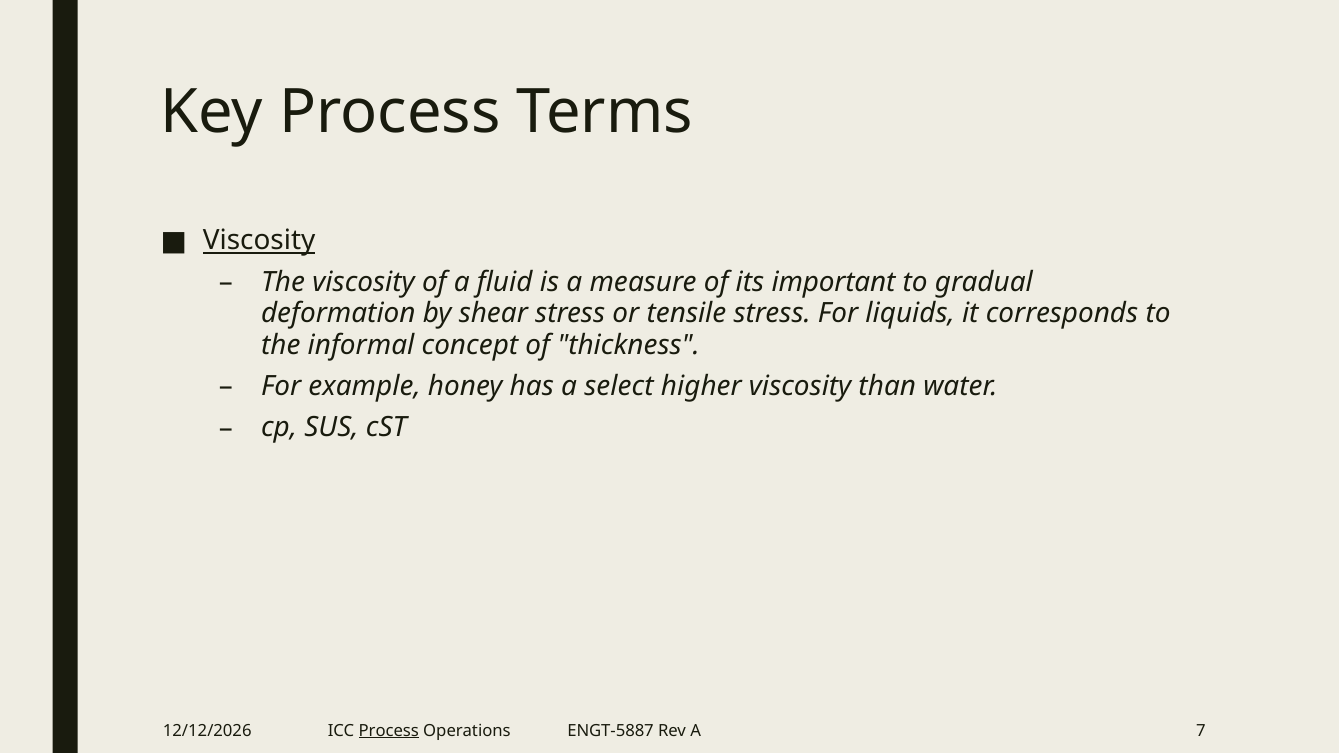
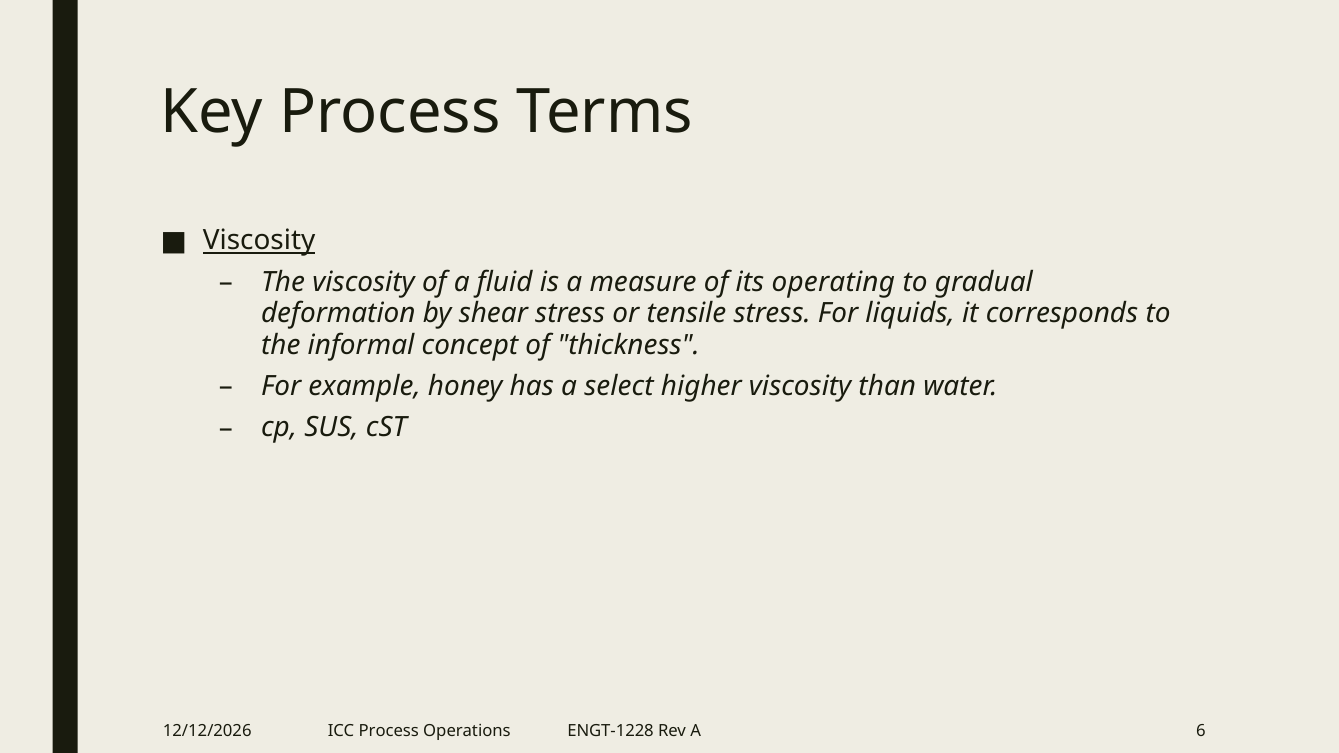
important: important -> operating
Process at (389, 731) underline: present -> none
ENGT-5887: ENGT-5887 -> ENGT-1228
7: 7 -> 6
